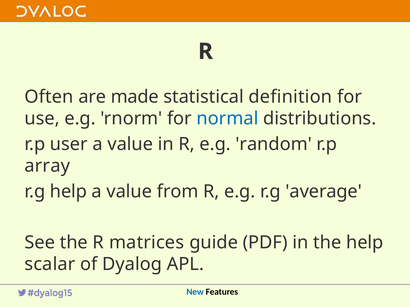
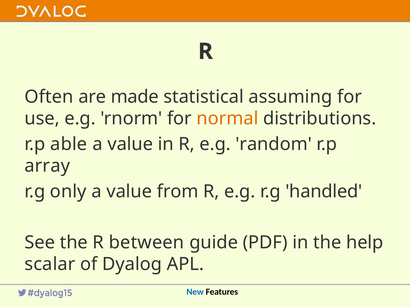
definition: definition -> assuming
normal colour: blue -> orange
user: user -> able
r.g help: help -> only
average: average -> handled
matrices: matrices -> between
